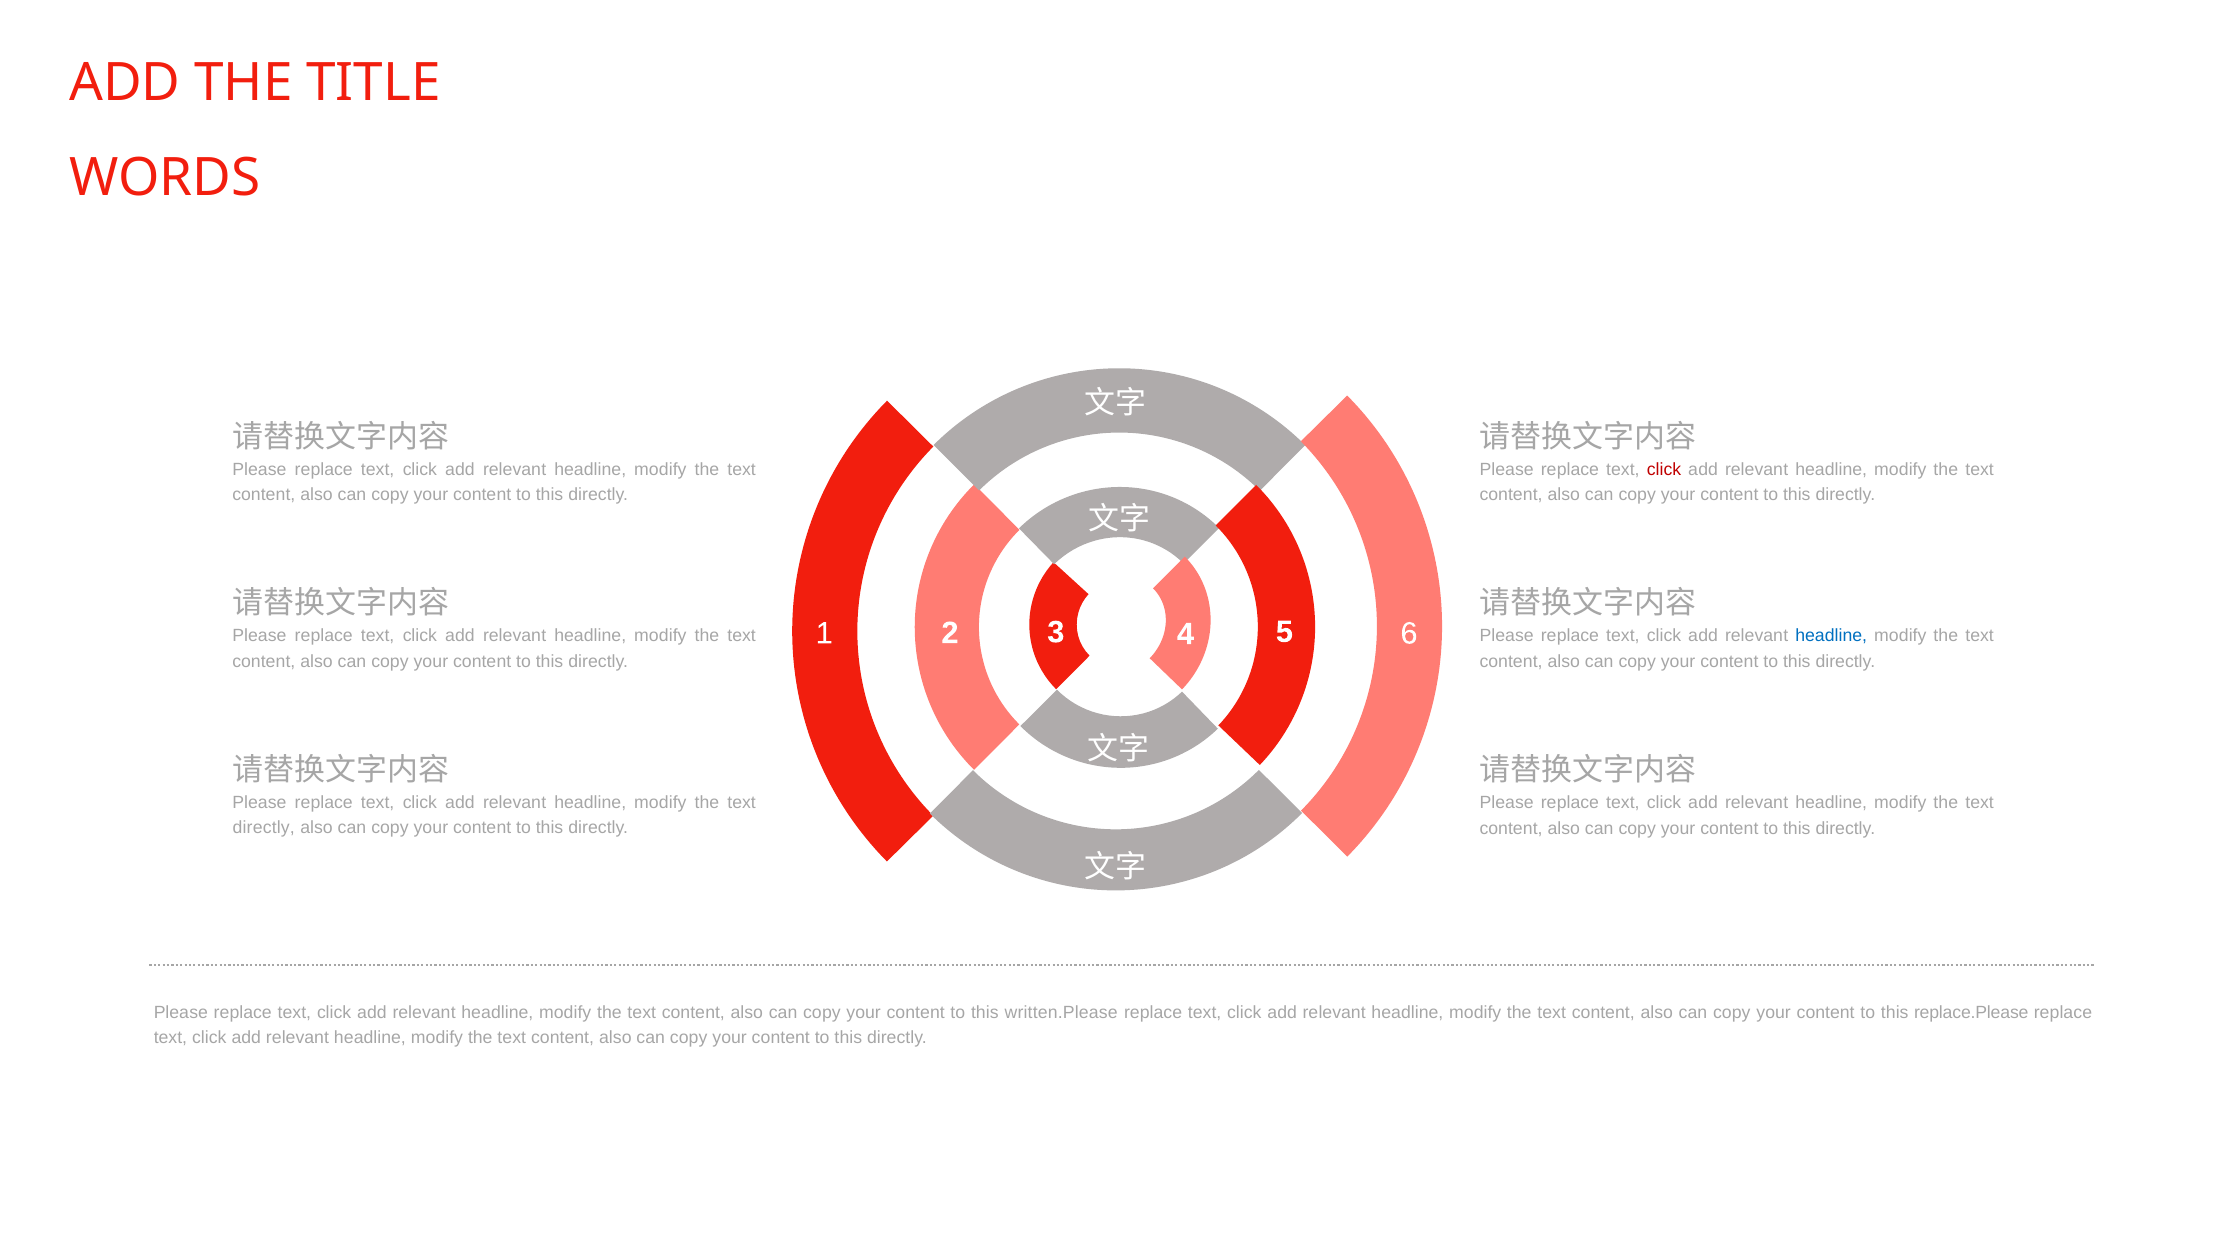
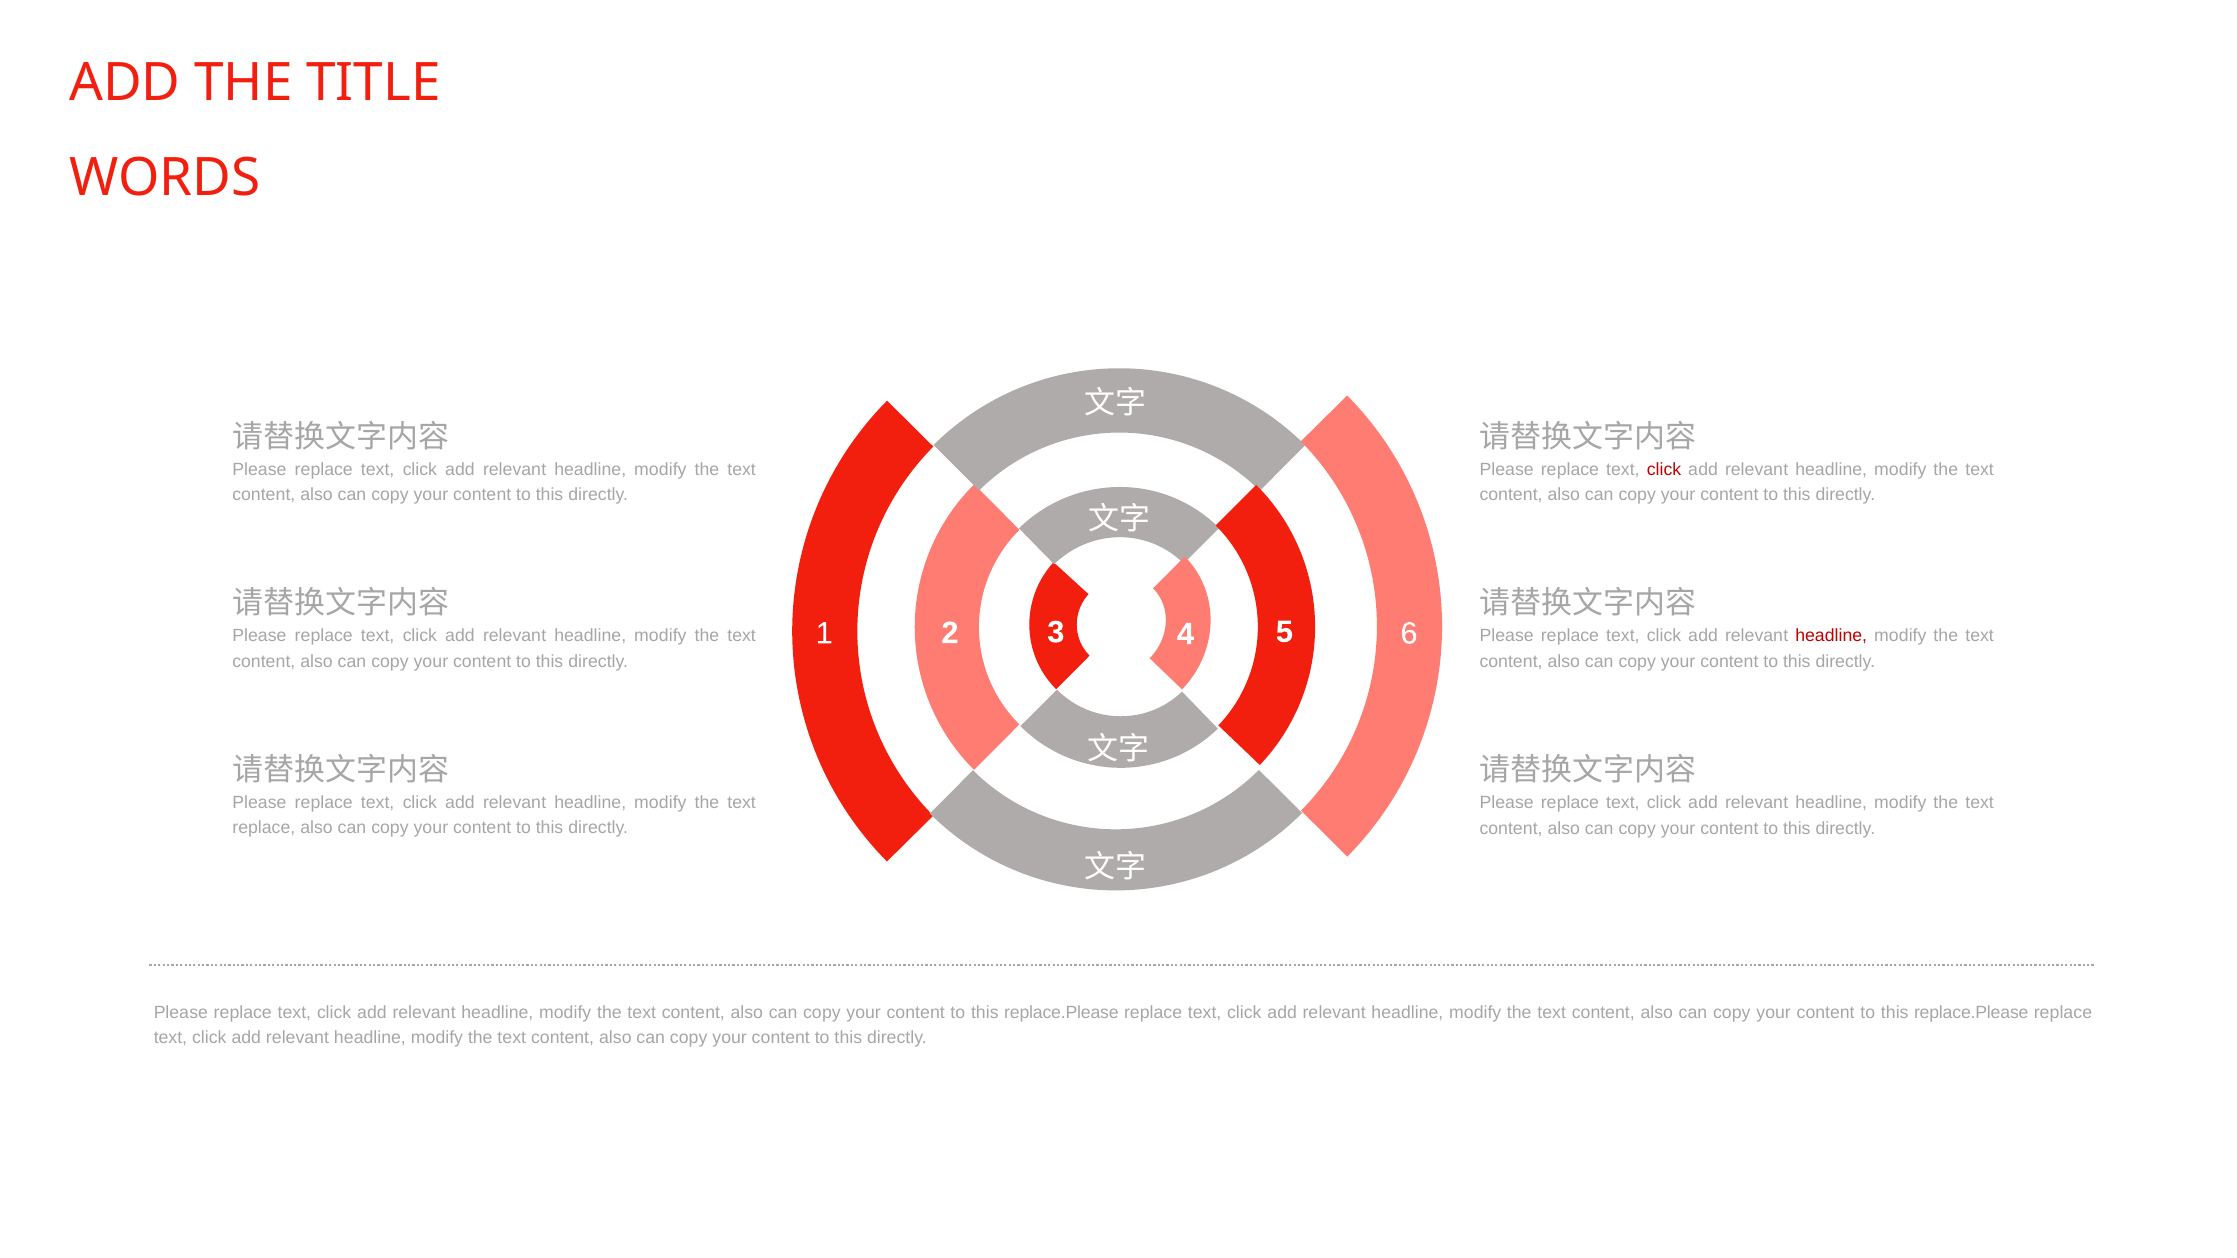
headline at (1831, 636) colour: blue -> red
directly at (264, 828): directly -> replace
written.Please at (1061, 1013): written.Please -> replace.Please
